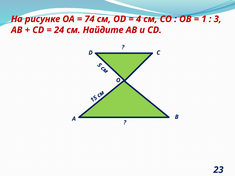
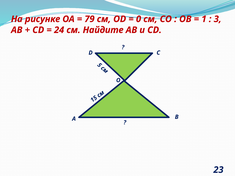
74: 74 -> 79
4: 4 -> 0
